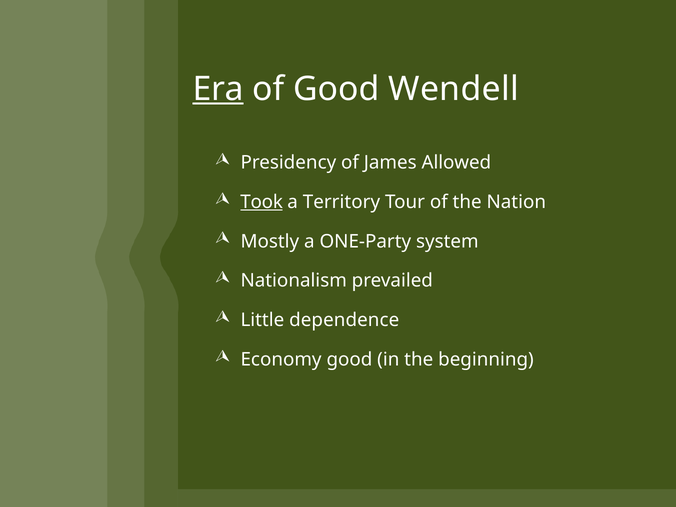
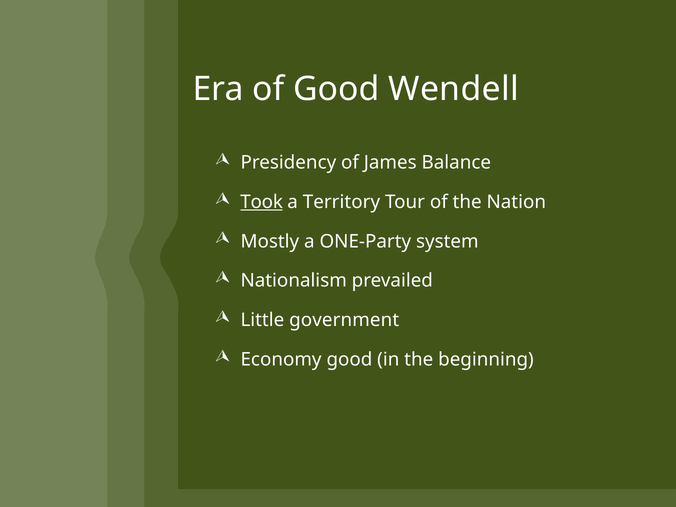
Era underline: present -> none
Allowed: Allowed -> Balance
dependence: dependence -> government
